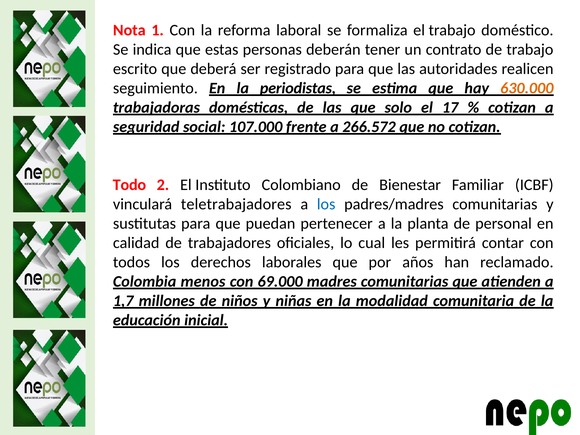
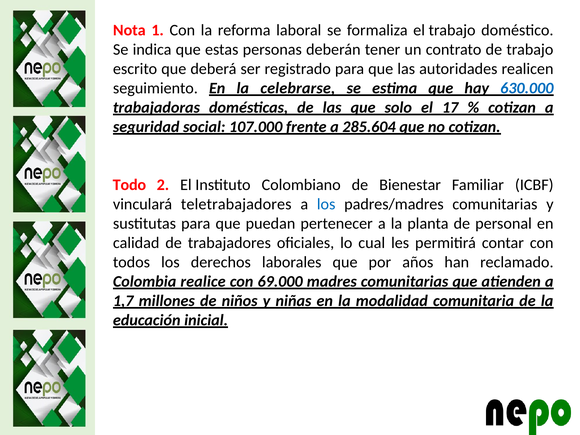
periodistas: periodistas -> celebrarse
630.000 colour: orange -> blue
266.572: 266.572 -> 285.604
menos: menos -> realice
